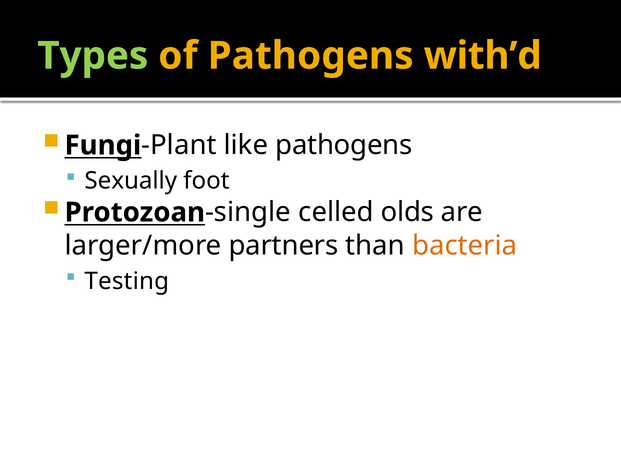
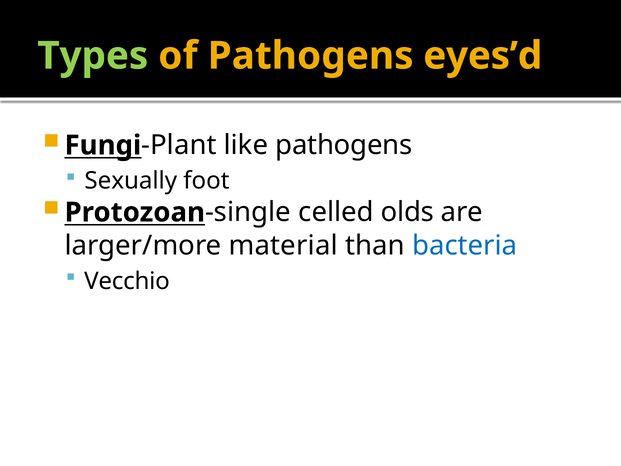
with’d: with’d -> eyes’d
partners: partners -> material
bacteria colour: orange -> blue
Testing: Testing -> Vecchio
